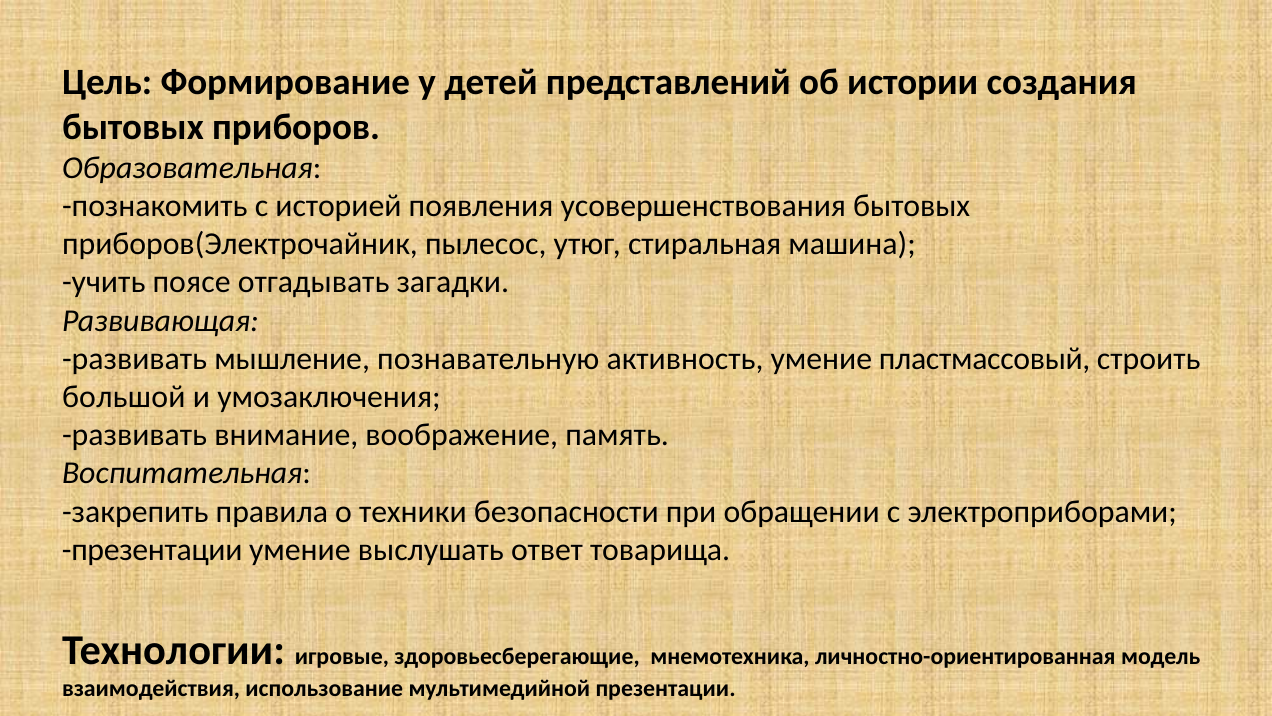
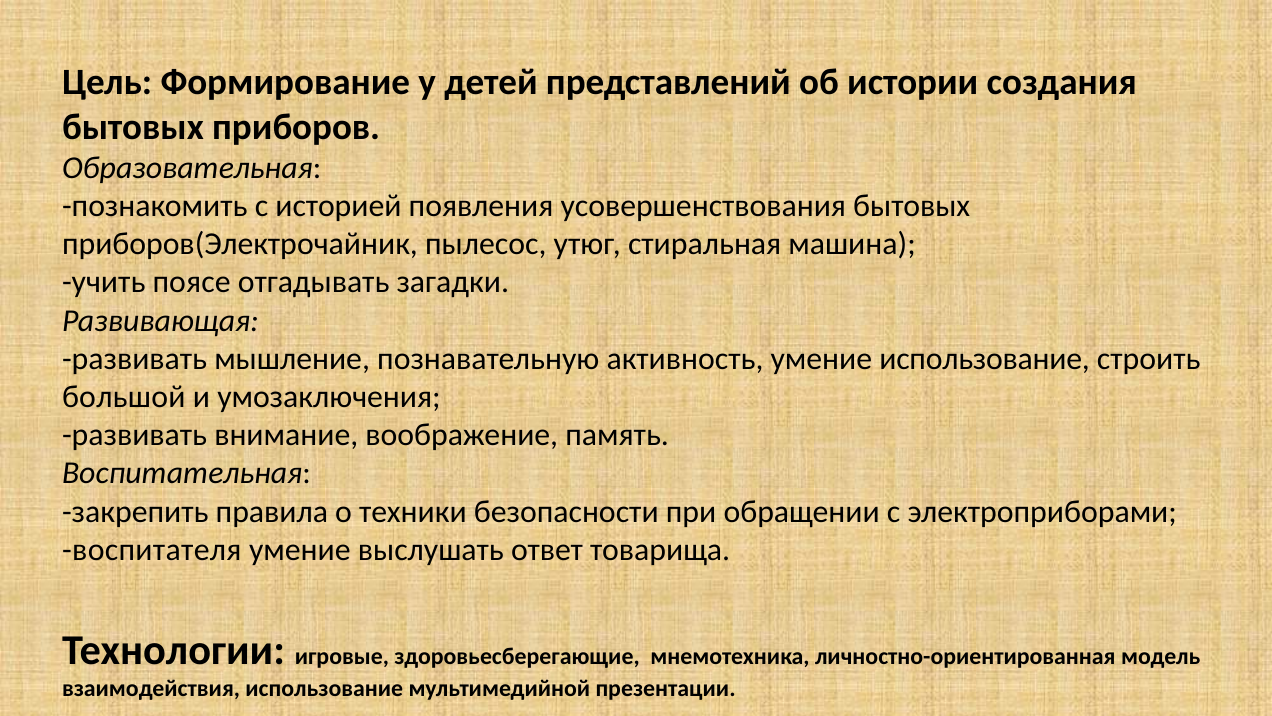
умение пластмассовый: пластмассовый -> использование
презентации at (152, 549): презентации -> воспитателя
